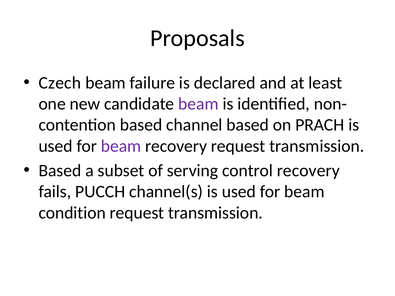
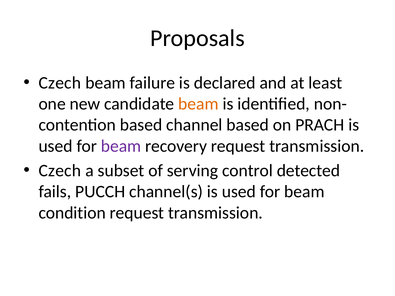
beam at (198, 104) colour: purple -> orange
Based at (60, 171): Based -> Czech
control recovery: recovery -> detected
